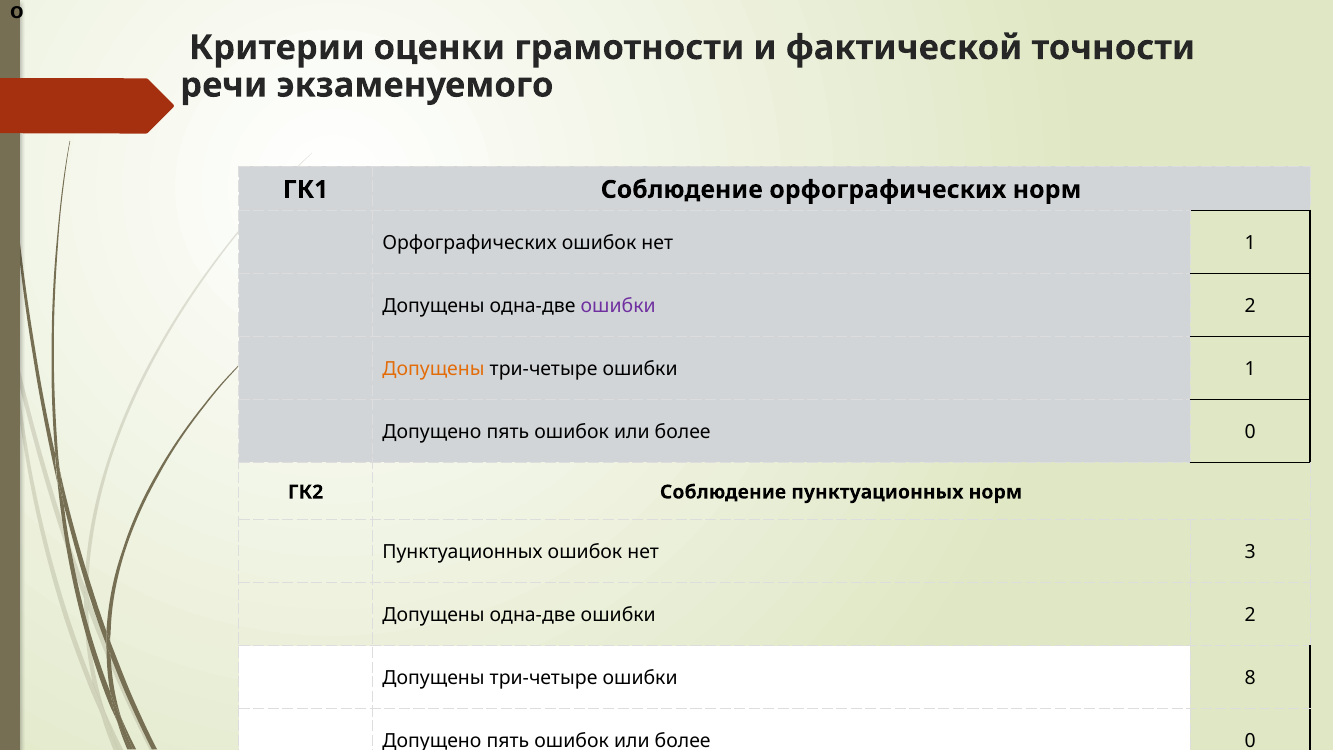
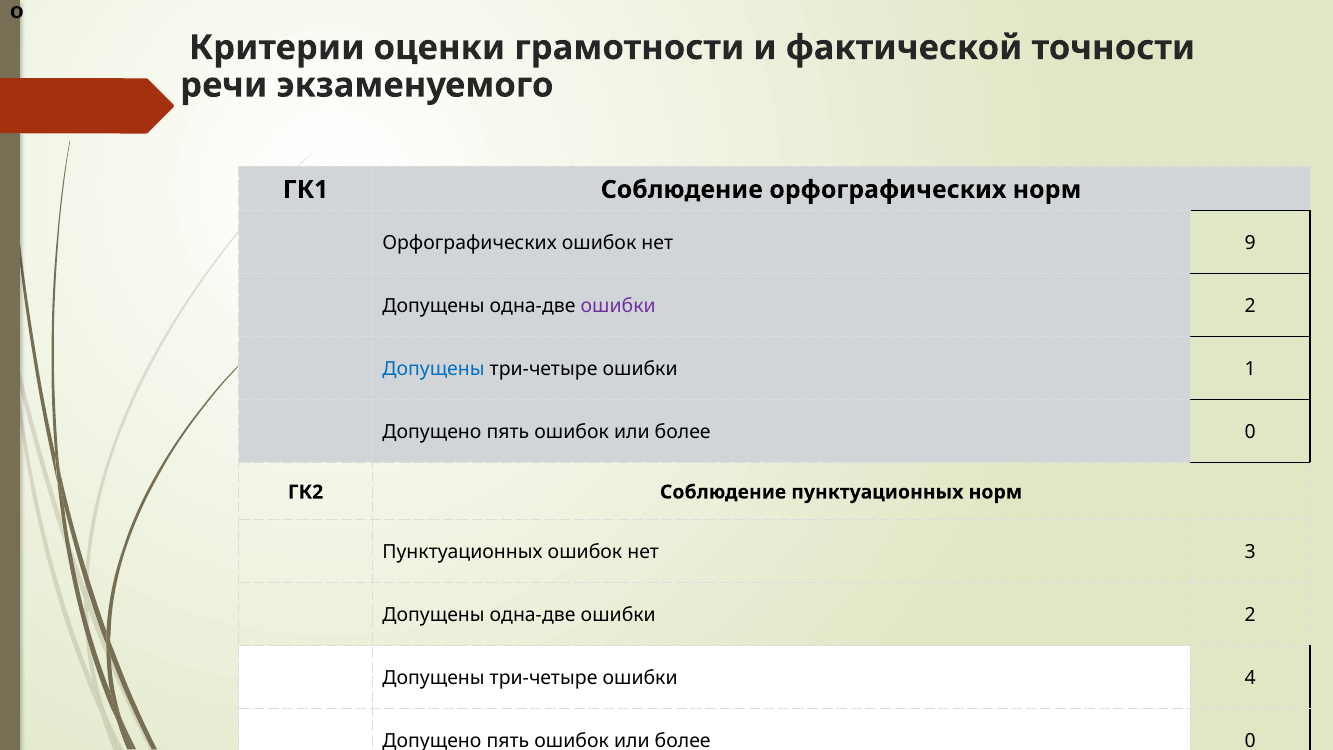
нет 1: 1 -> 9
Допущены at (434, 369) colour: orange -> blue
8: 8 -> 4
